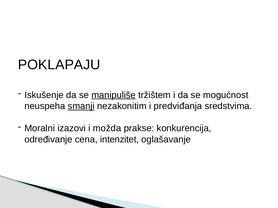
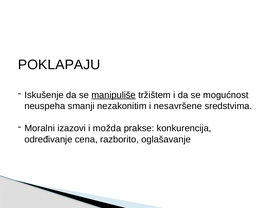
smanji underline: present -> none
predviđanja: predviđanja -> nesavršene
intenzitet: intenzitet -> razborito
